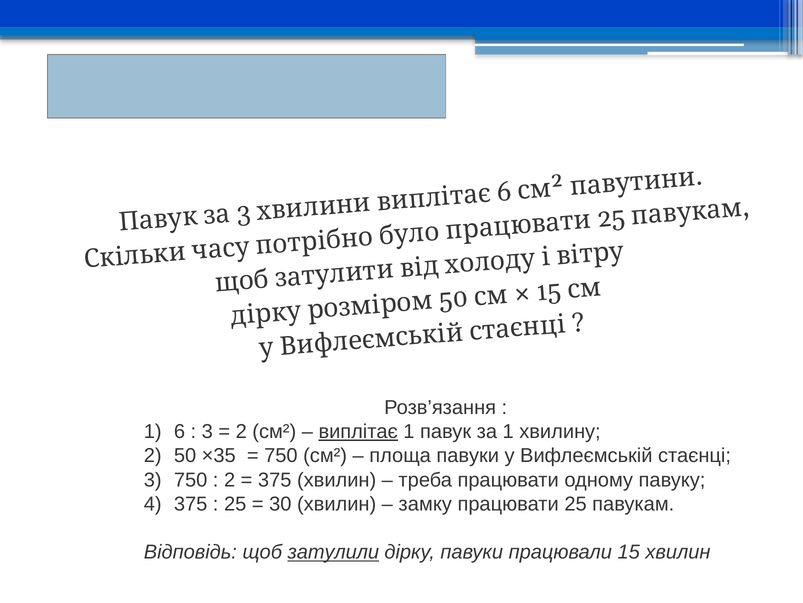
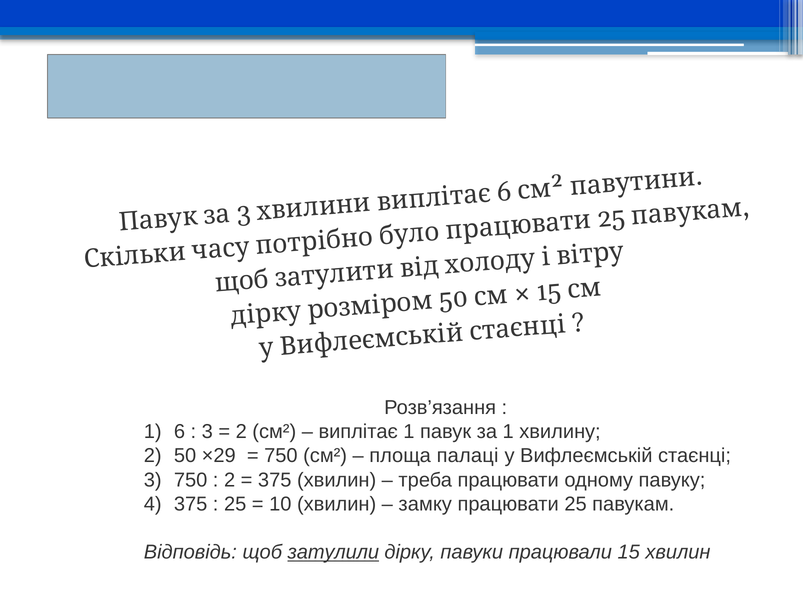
виплітає underline: present -> none
×35: ×35 -> ×29
площа павуки: павуки -> палаці
30: 30 -> 10
